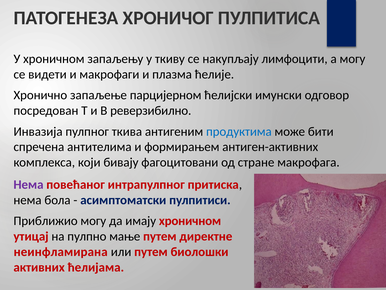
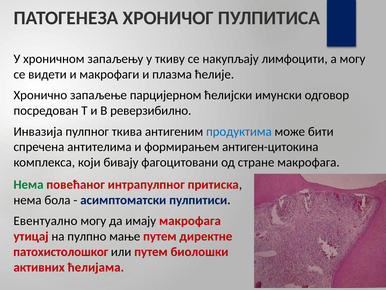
антиген-активних: антиген-активних -> антиген-цитокина
Нема at (28, 184) colour: purple -> green
Приближио: Приближио -> Евентуално
имају хроничном: хроничном -> макрофага
неинфламирана: неинфламирана -> патохистолошког
